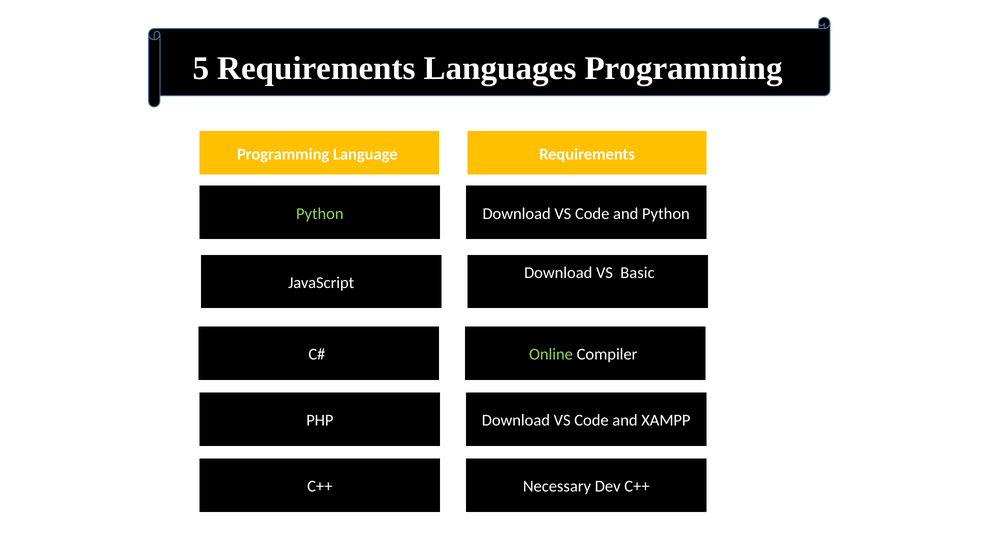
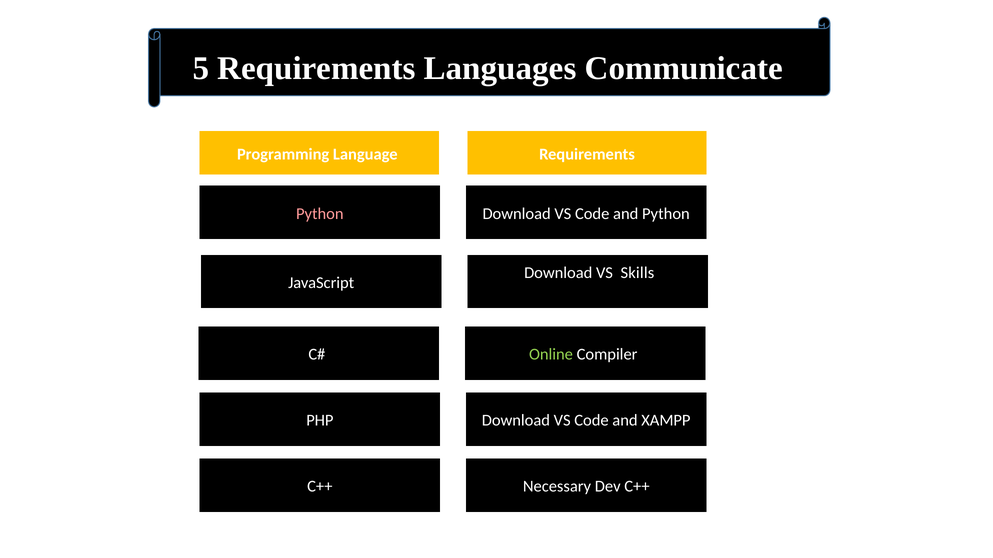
Languages Programming: Programming -> Communicate
Python at (320, 214) colour: light green -> pink
Basic: Basic -> Skills
